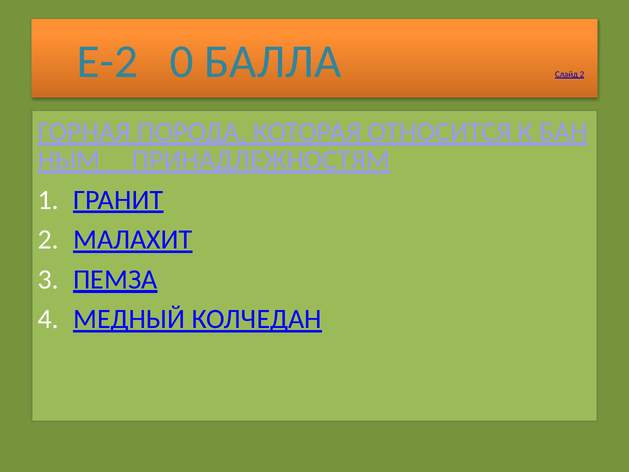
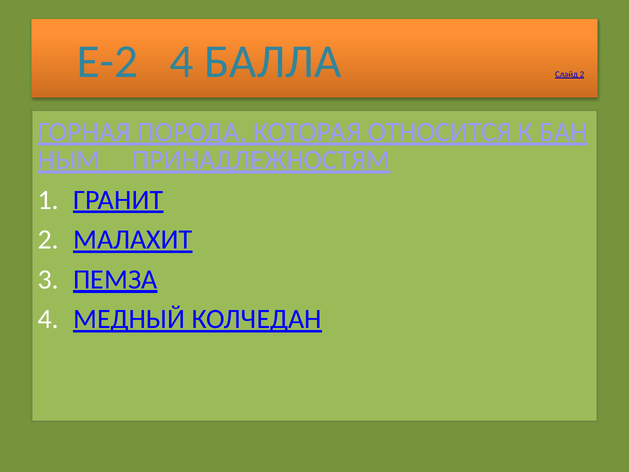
Е-2 0: 0 -> 4
